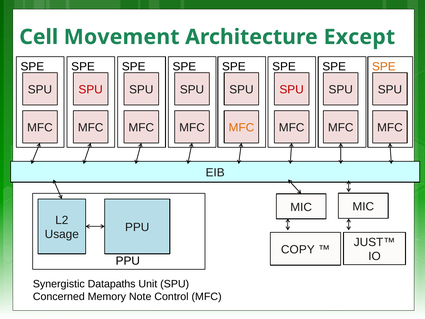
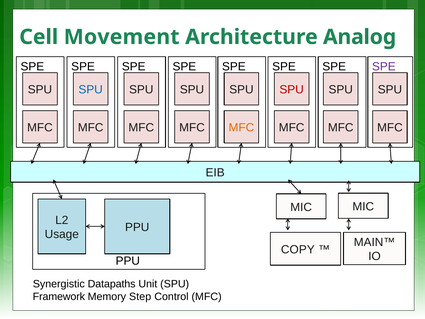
Except: Except -> Analog
SPE at (384, 67) colour: orange -> purple
SPU at (91, 90) colour: red -> blue
JUST™: JUST™ -> MAIN™
Concerned: Concerned -> Framework
Note: Note -> Step
